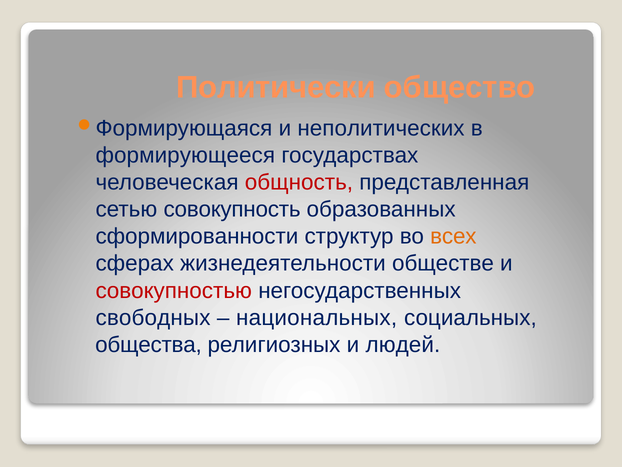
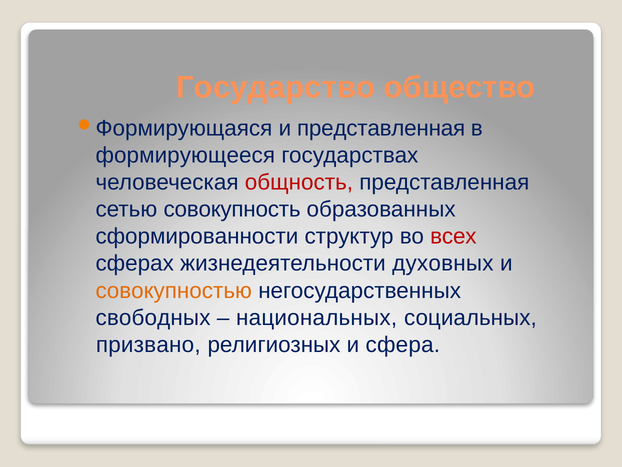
Политически: Политически -> Государство
и неполитических: неполитических -> представленная
всех colour: orange -> red
обществе: обществе -> духовных
совокупностью colour: red -> orange
общества: общества -> призвано
людей: людей -> сфера
